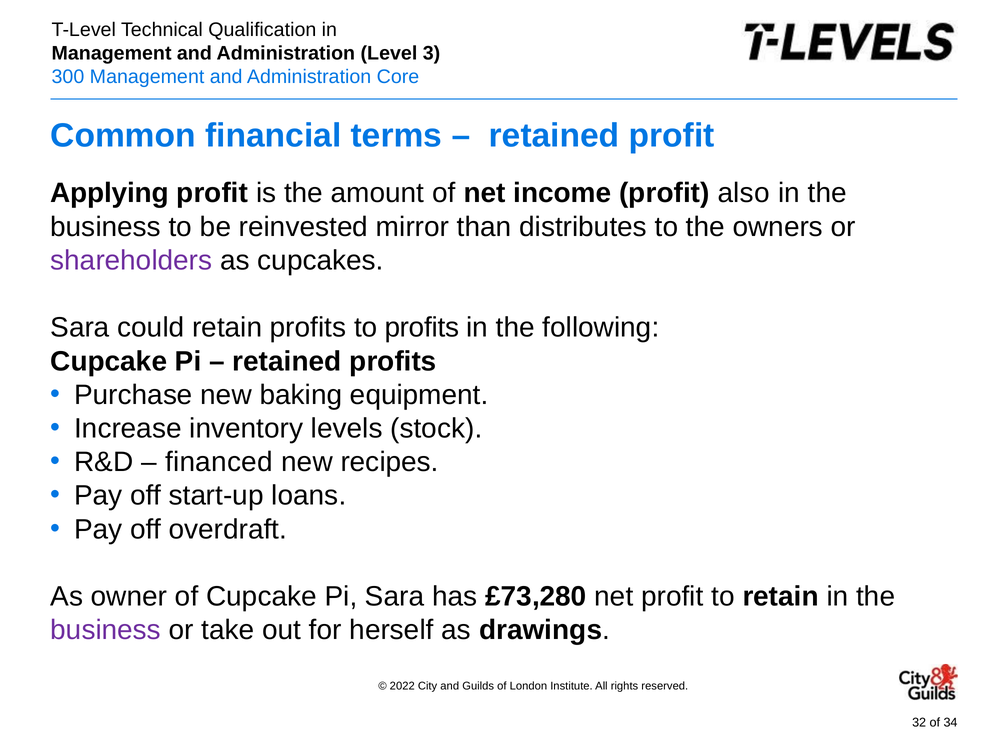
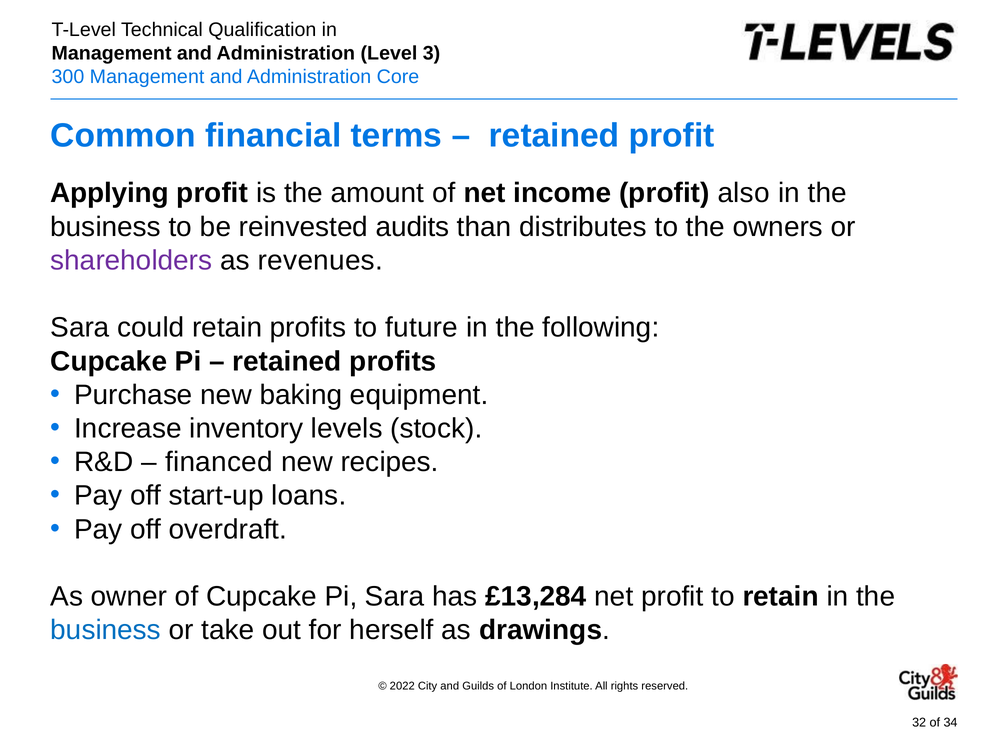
mirror: mirror -> audits
cupcakes: cupcakes -> revenues
to profits: profits -> future
£73,280: £73,280 -> £13,284
business at (106, 630) colour: purple -> blue
